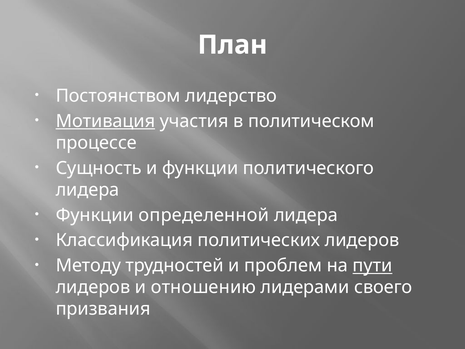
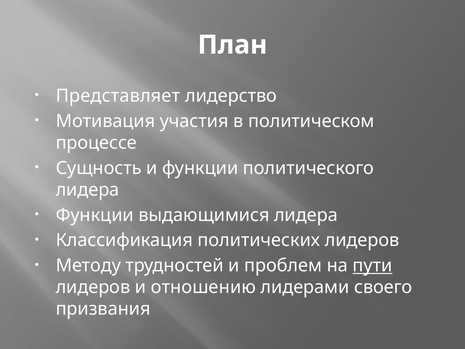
Постоянством: Постоянством -> Представляет
Мотивация underline: present -> none
определенной: определенной -> выдающимися
